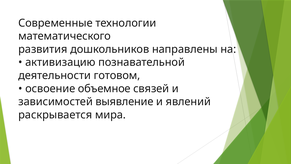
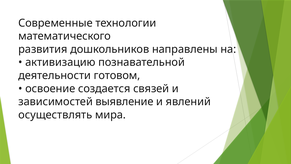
объемное: объемное -> создается
раскрывается: раскрывается -> осуществлять
